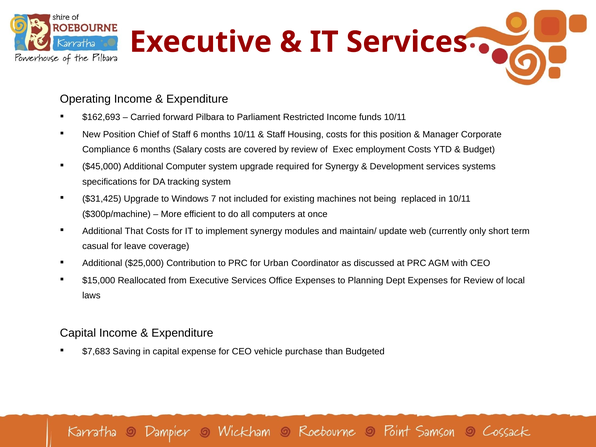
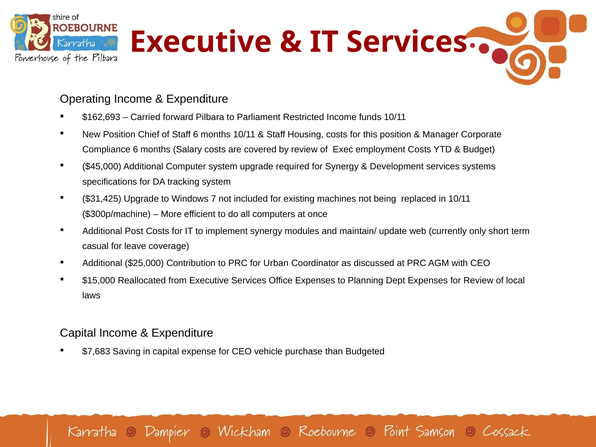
That: That -> Post
